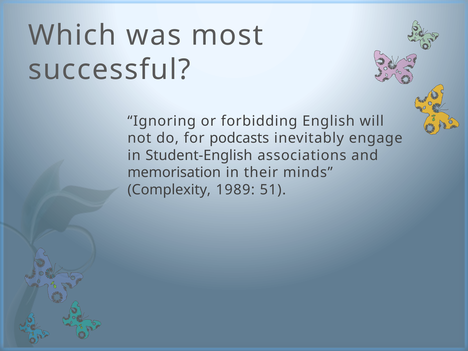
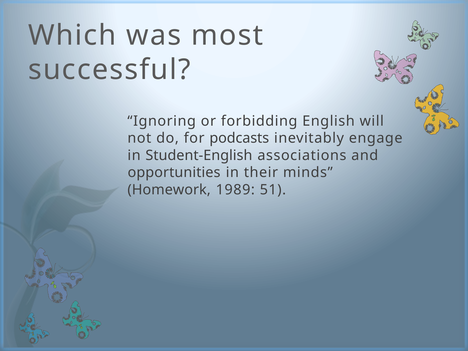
memorisation: memorisation -> opportunities
Complexity: Complexity -> Homework
